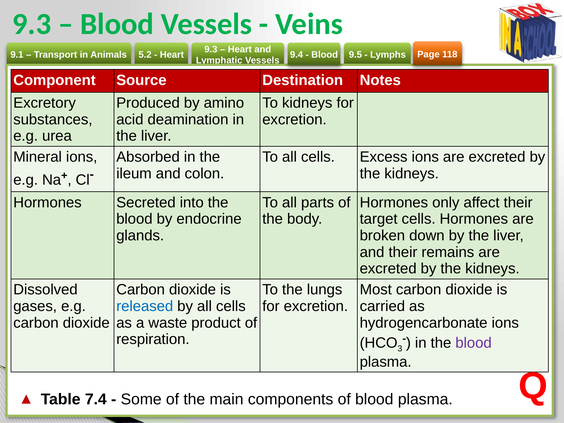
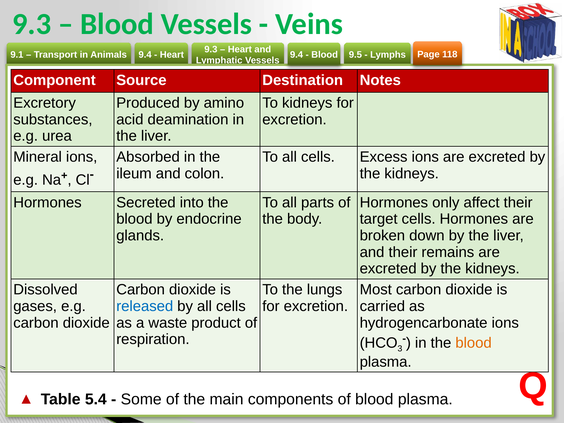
5.2 at (145, 55): 5.2 -> 9.4
blood at (474, 343) colour: purple -> orange
7.4: 7.4 -> 5.4
